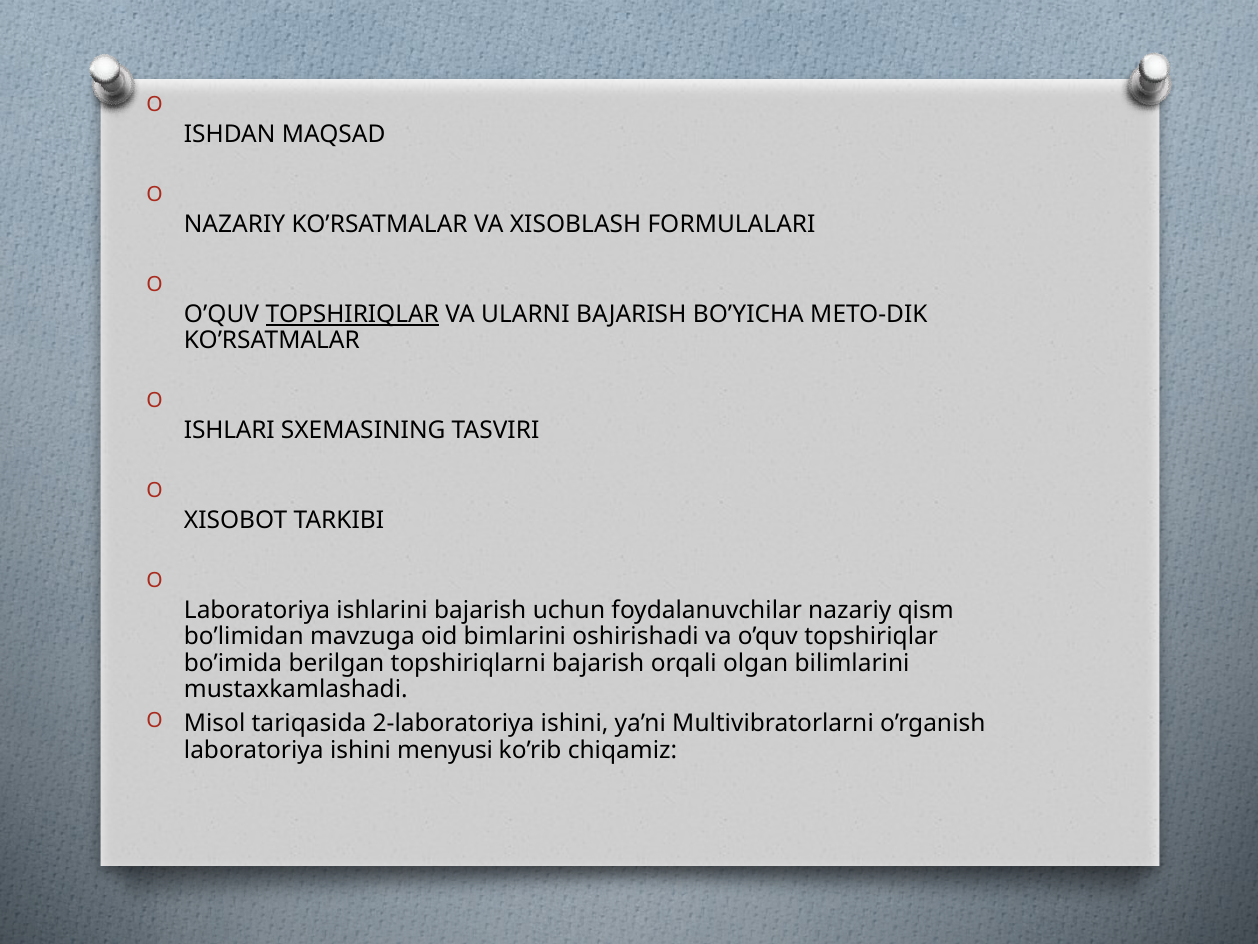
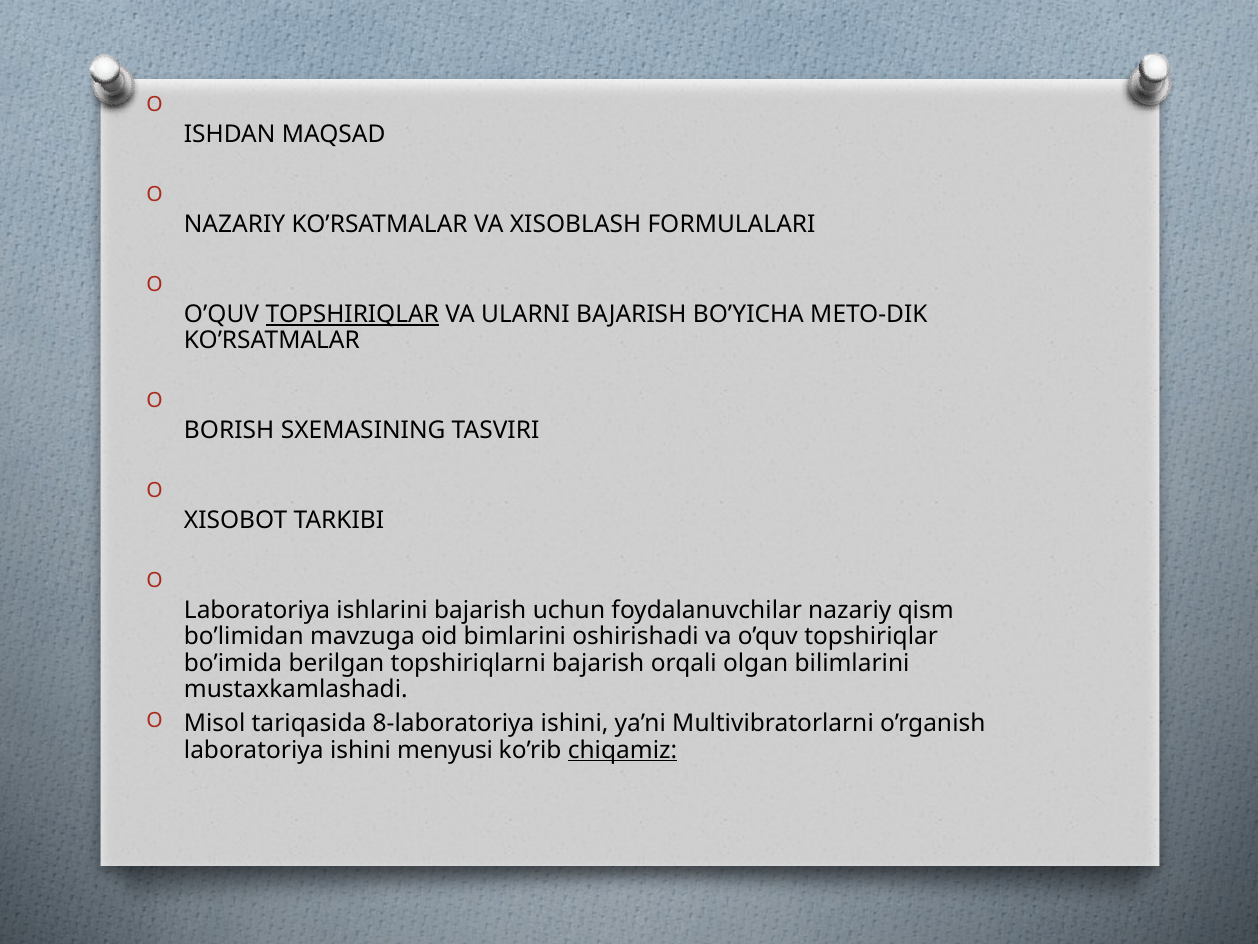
ISHLARI: ISHLARI -> BORISH
2-laboratoriya: 2-laboratoriya -> 8-laboratoriya
chiqamiz underline: none -> present
